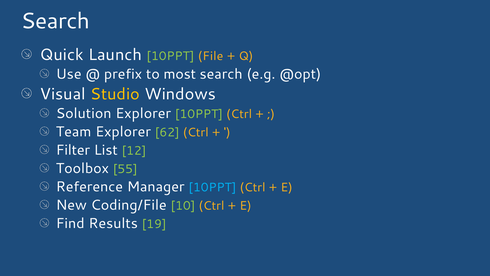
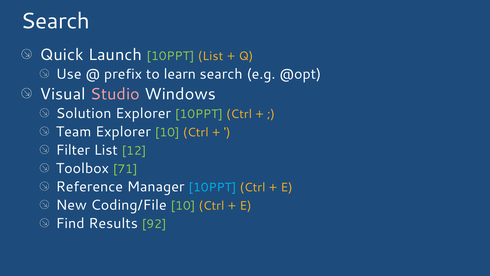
10PPT File: File -> List
most: most -> learn
Studio colour: yellow -> pink
Explorer 62: 62 -> 10
55: 55 -> 71
19: 19 -> 92
